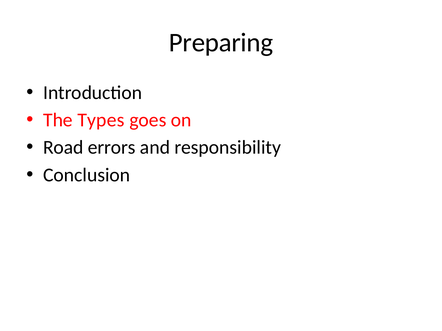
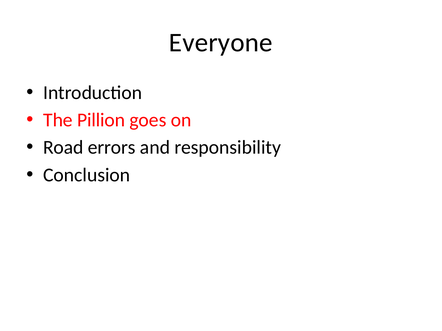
Preparing: Preparing -> Everyone
Types: Types -> Pillion
